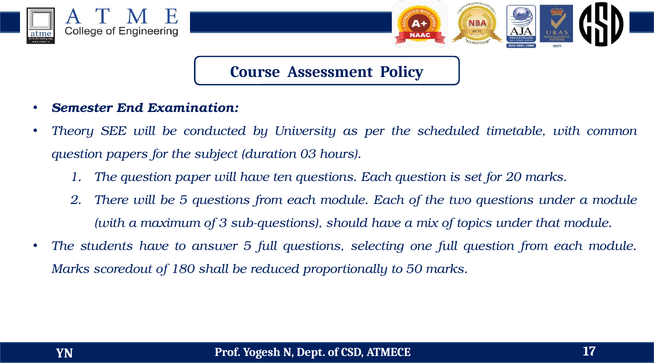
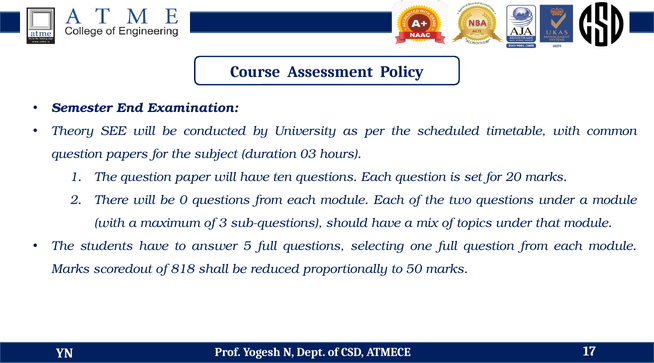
be 5: 5 -> 0
180: 180 -> 818
